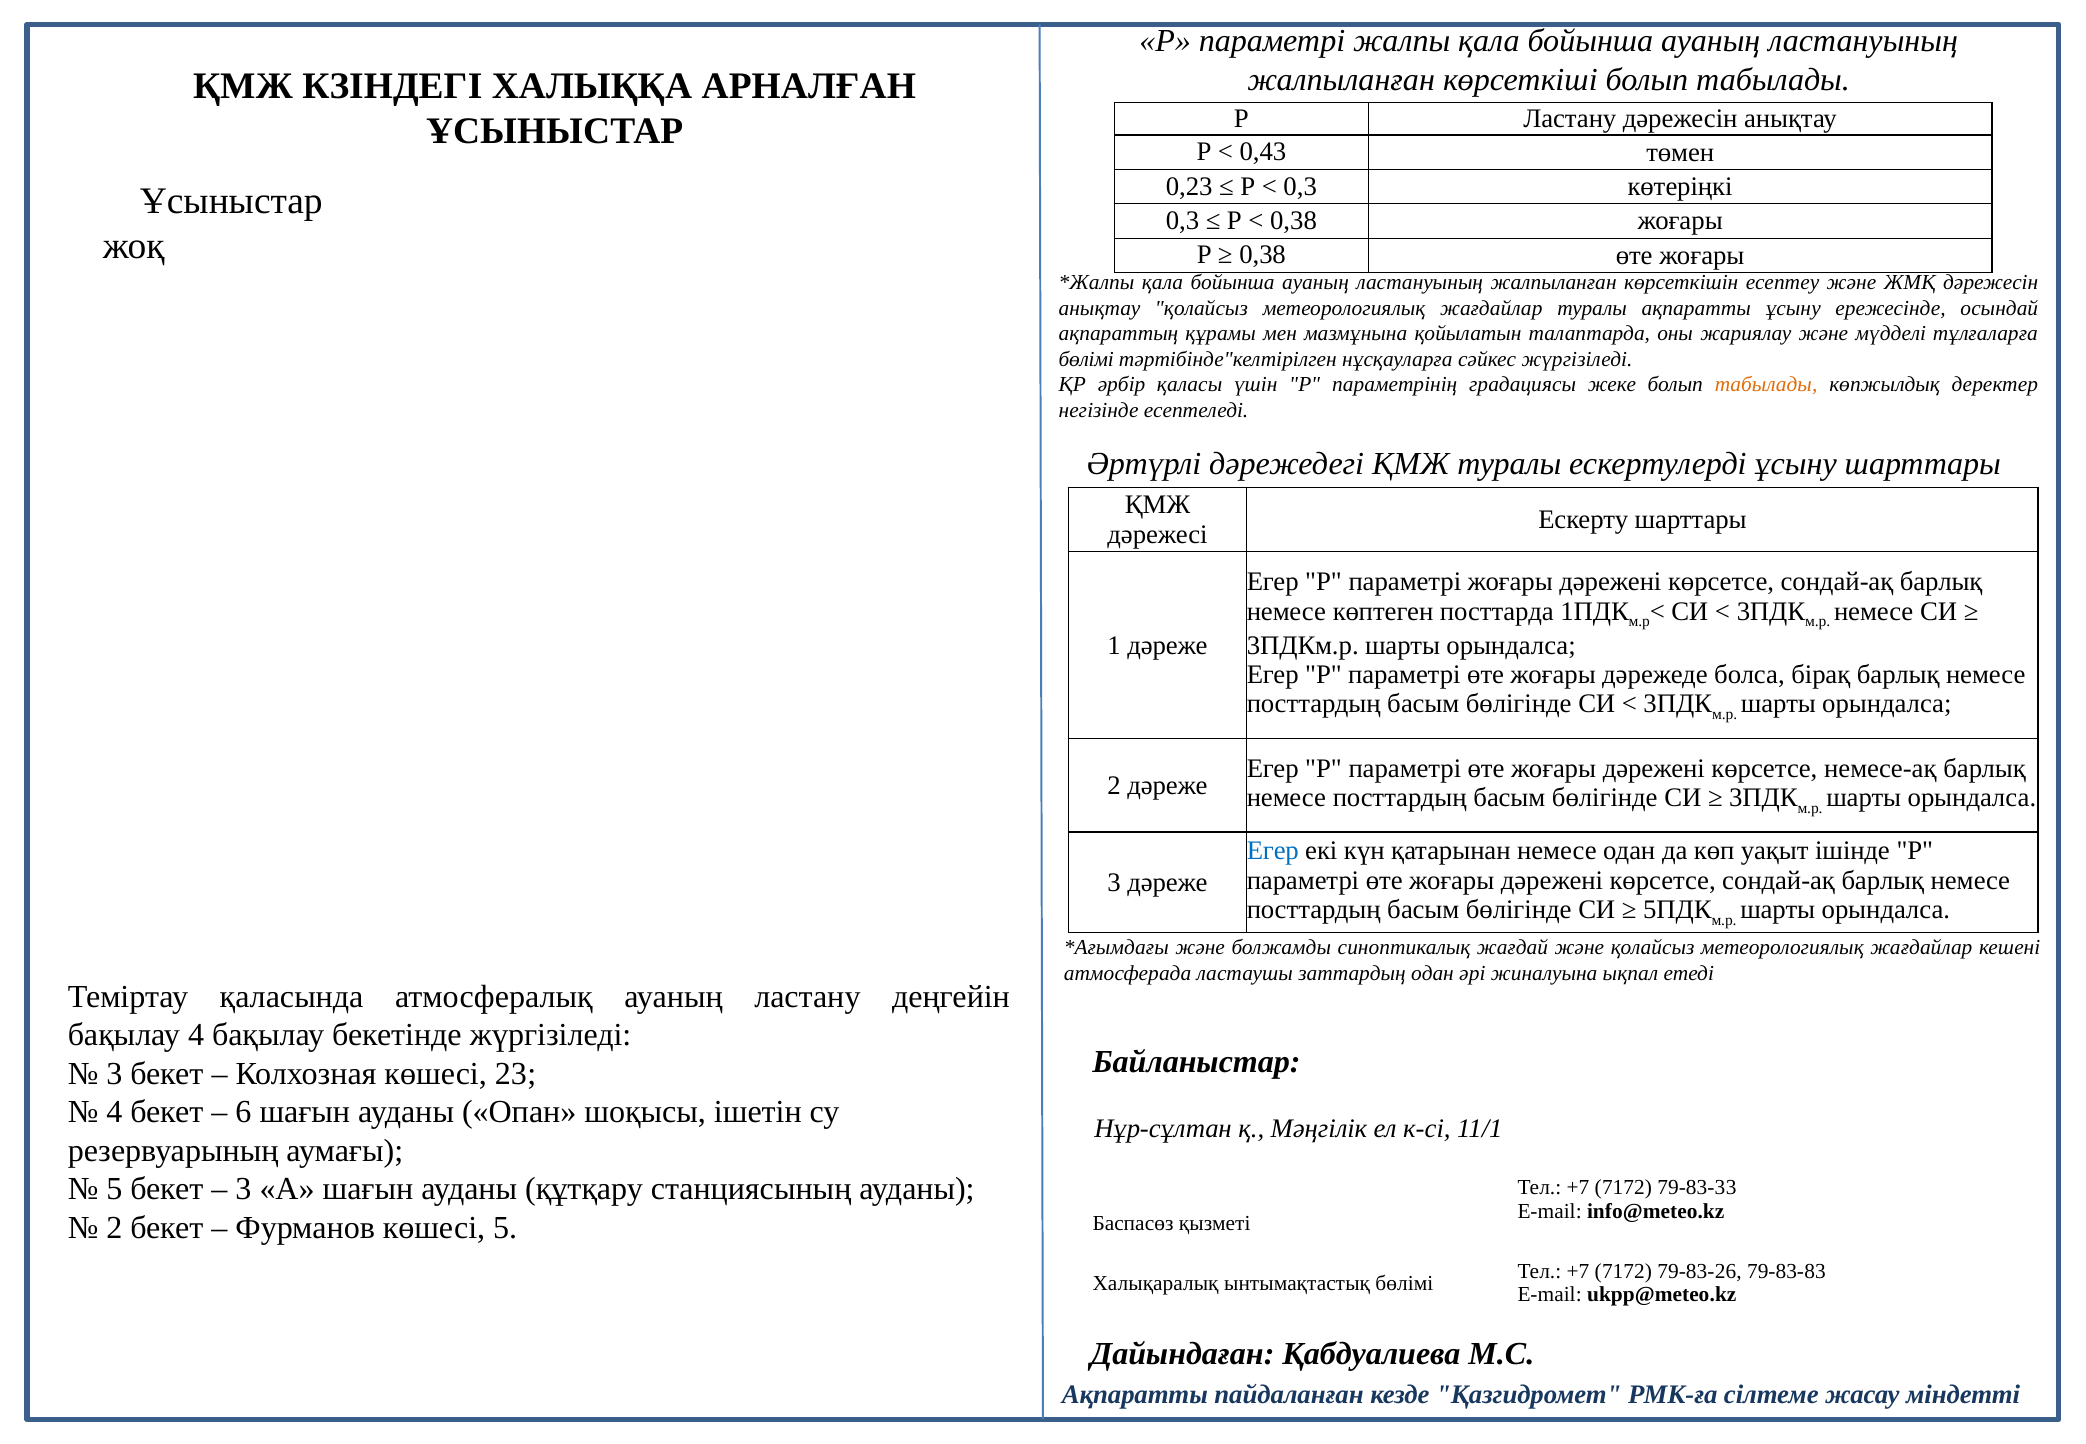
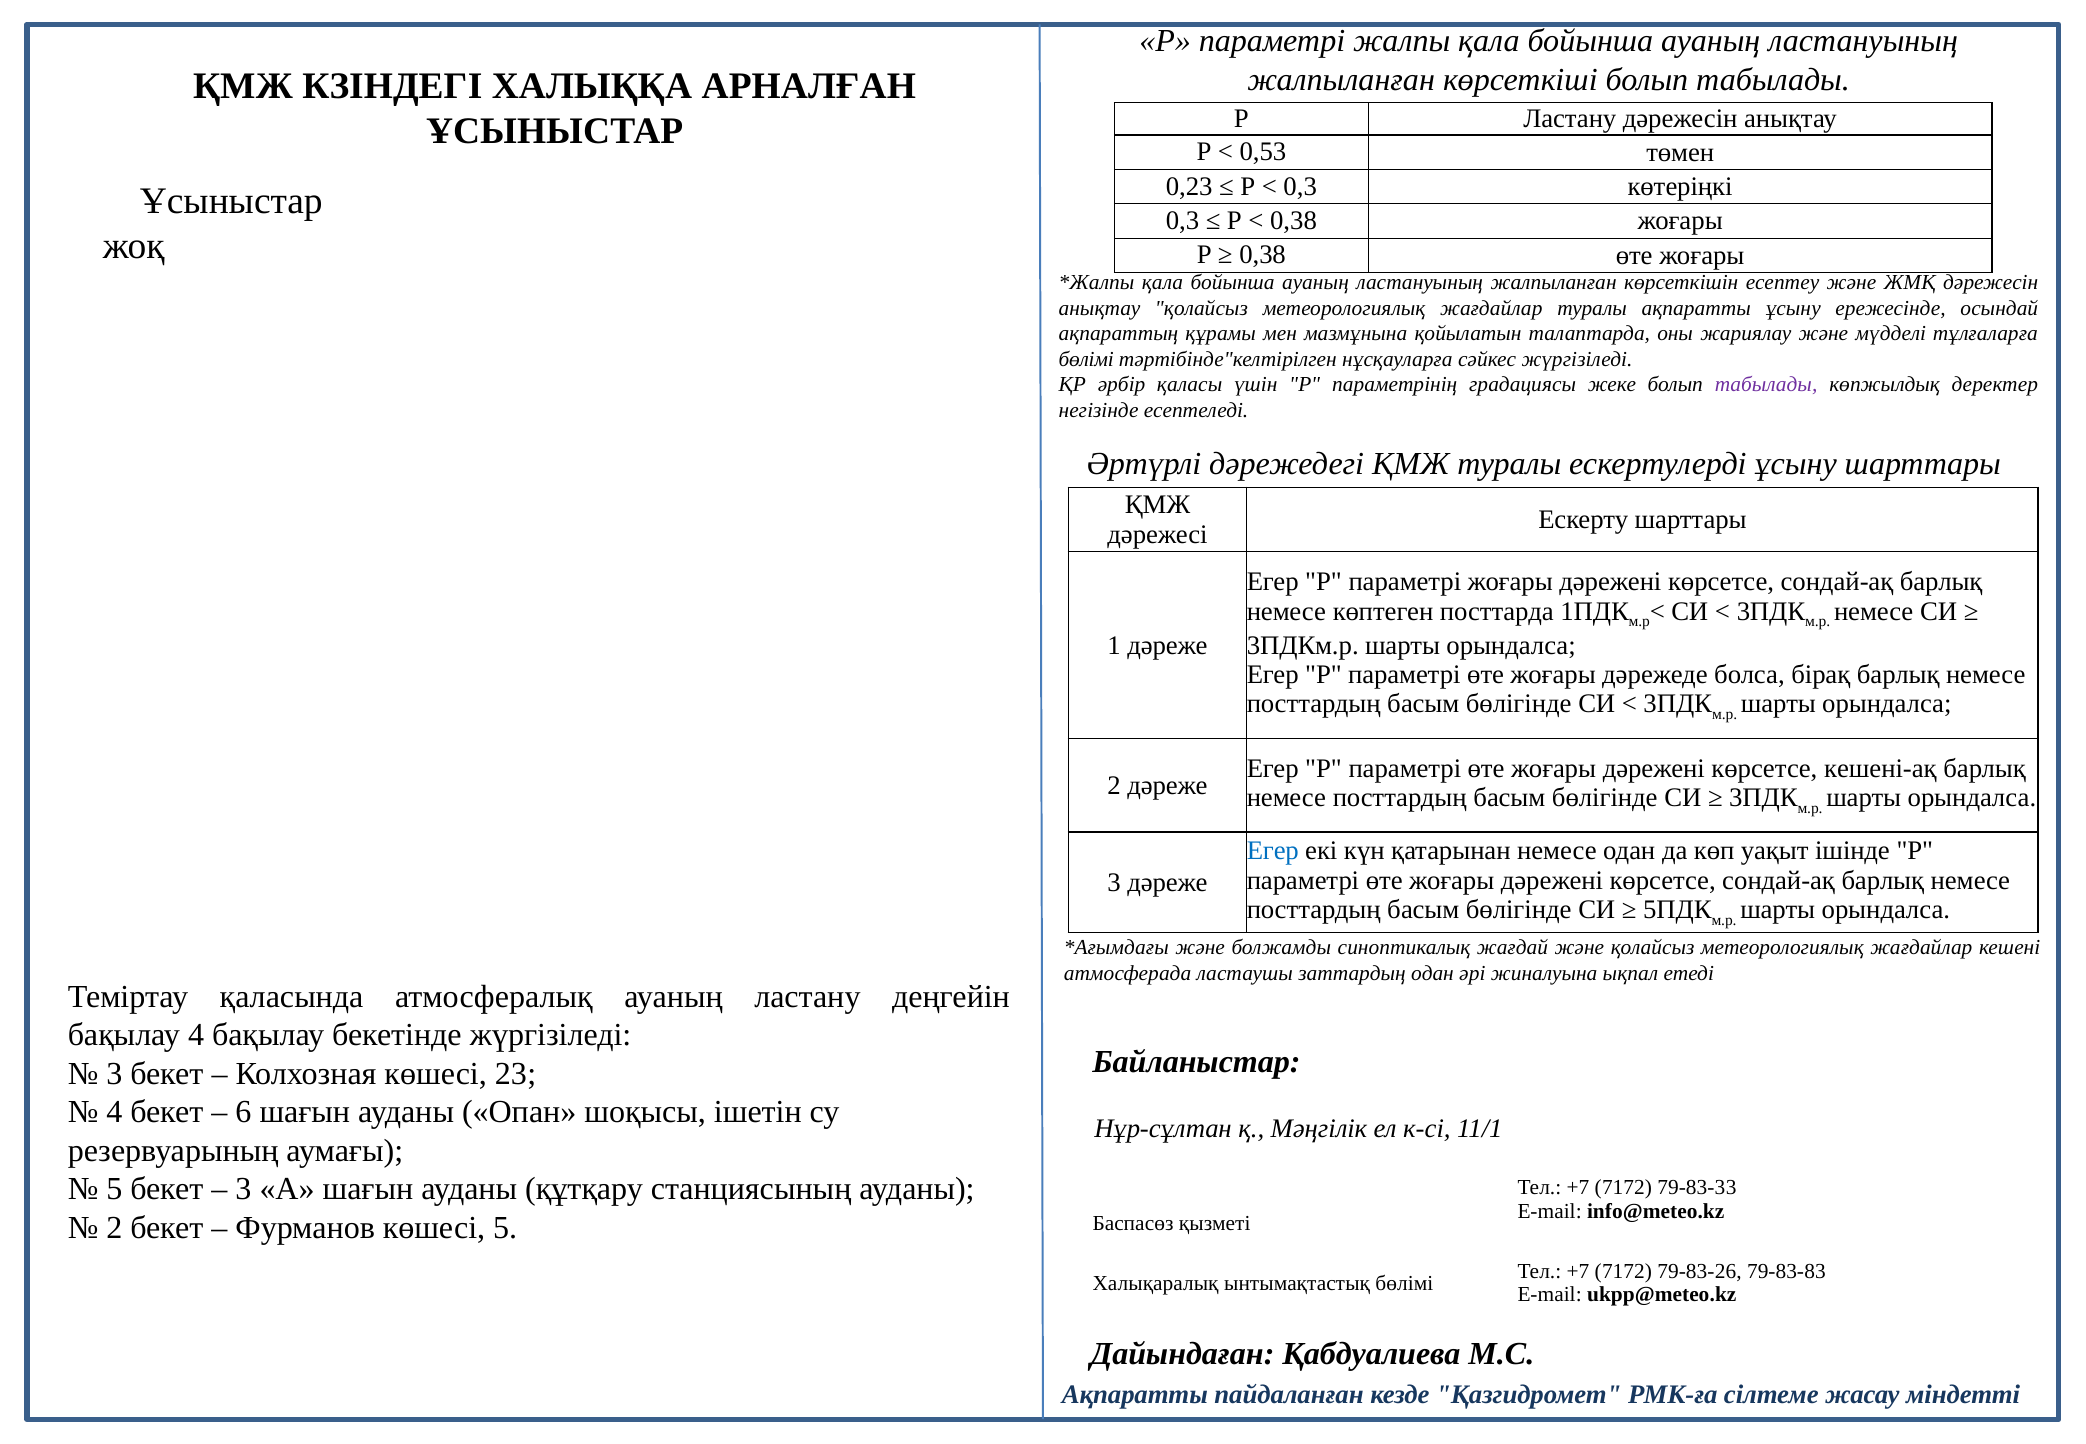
0,43: 0,43 -> 0,53
табылады at (1766, 385) colour: orange -> purple
немесе-ақ: немесе-ақ -> кешені-ақ
